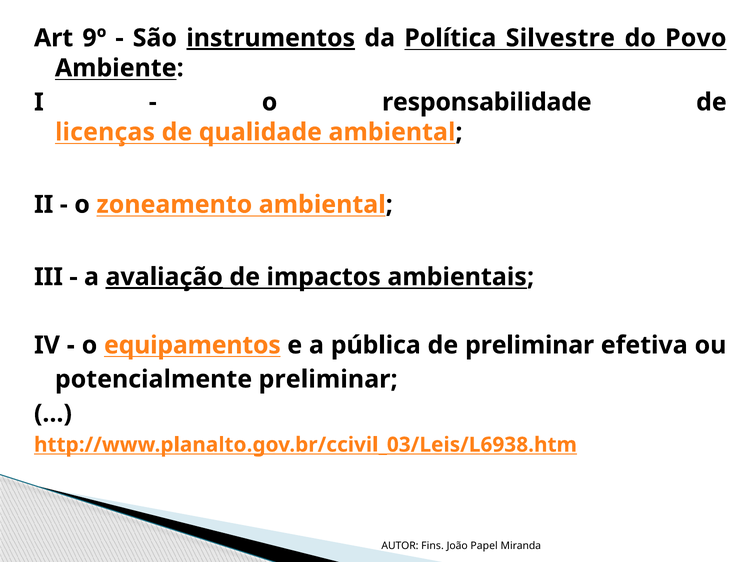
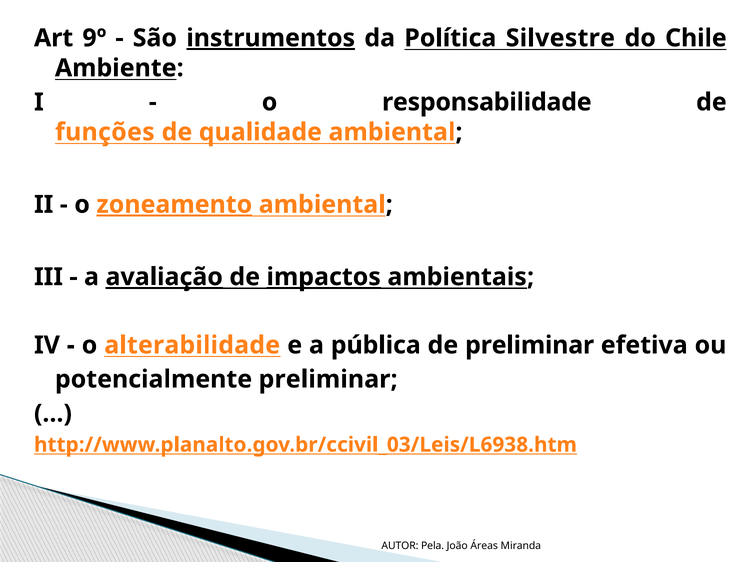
Povo: Povo -> Chile
licenças: licenças -> funções
zoneamento underline: none -> present
impactos underline: none -> present
equipamentos: equipamentos -> alterabilidade
Fins: Fins -> Pela
Papel: Papel -> Áreas
